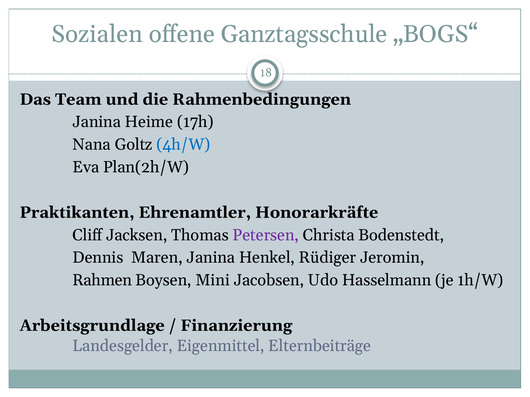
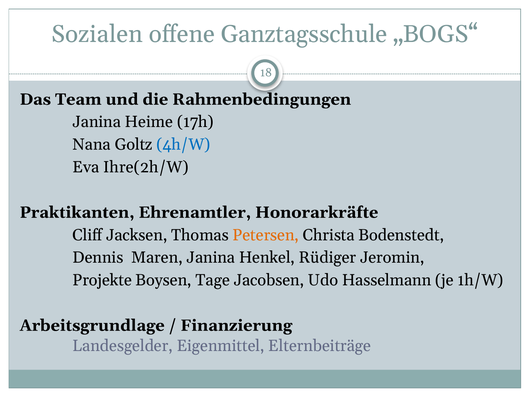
Plan(2h/W: Plan(2h/W -> Ihre(2h/W
Petersen colour: purple -> orange
Rahmen: Rahmen -> Projekte
Mini: Mini -> Tage
